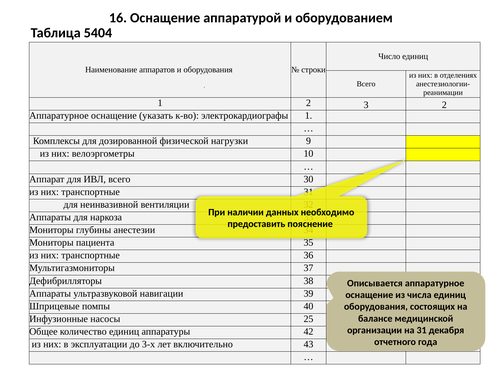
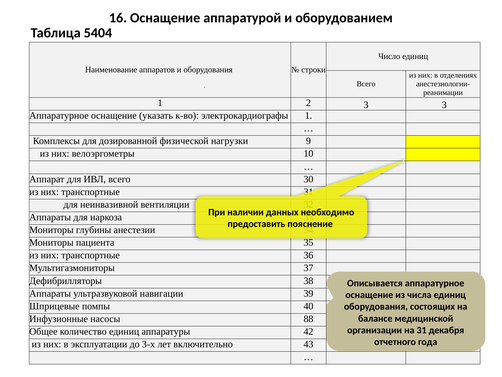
3 2: 2 -> 3
25: 25 -> 88
